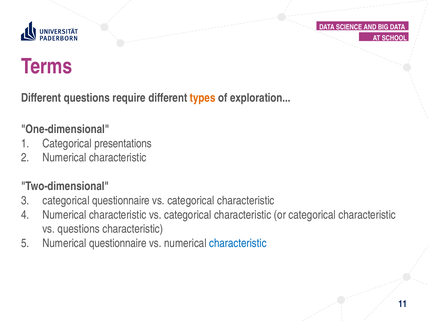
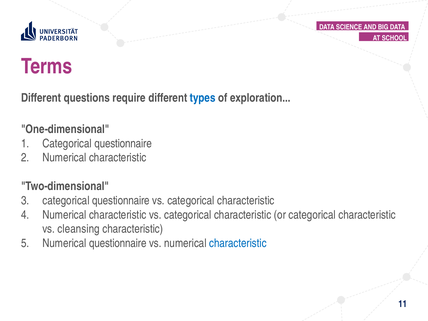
types colour: orange -> blue
presentations at (123, 143): presentations -> questionnaire
vs questions: questions -> cleansing
